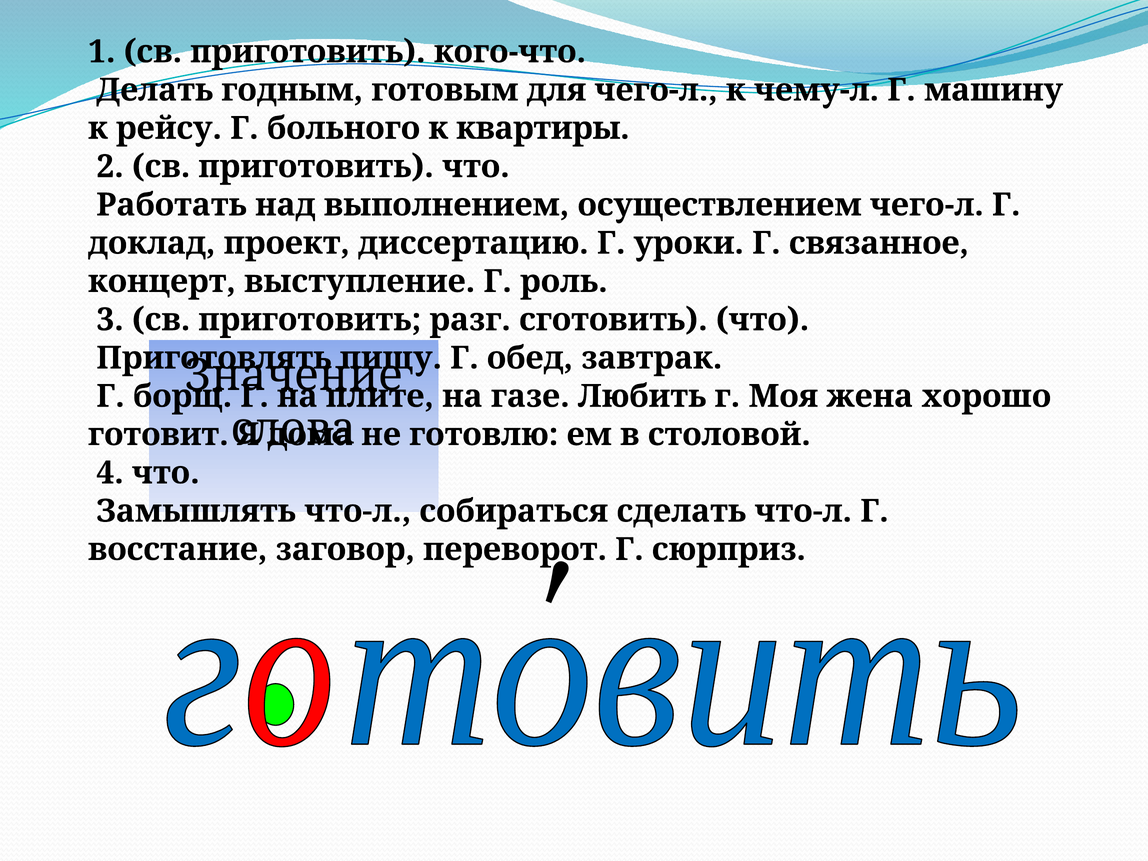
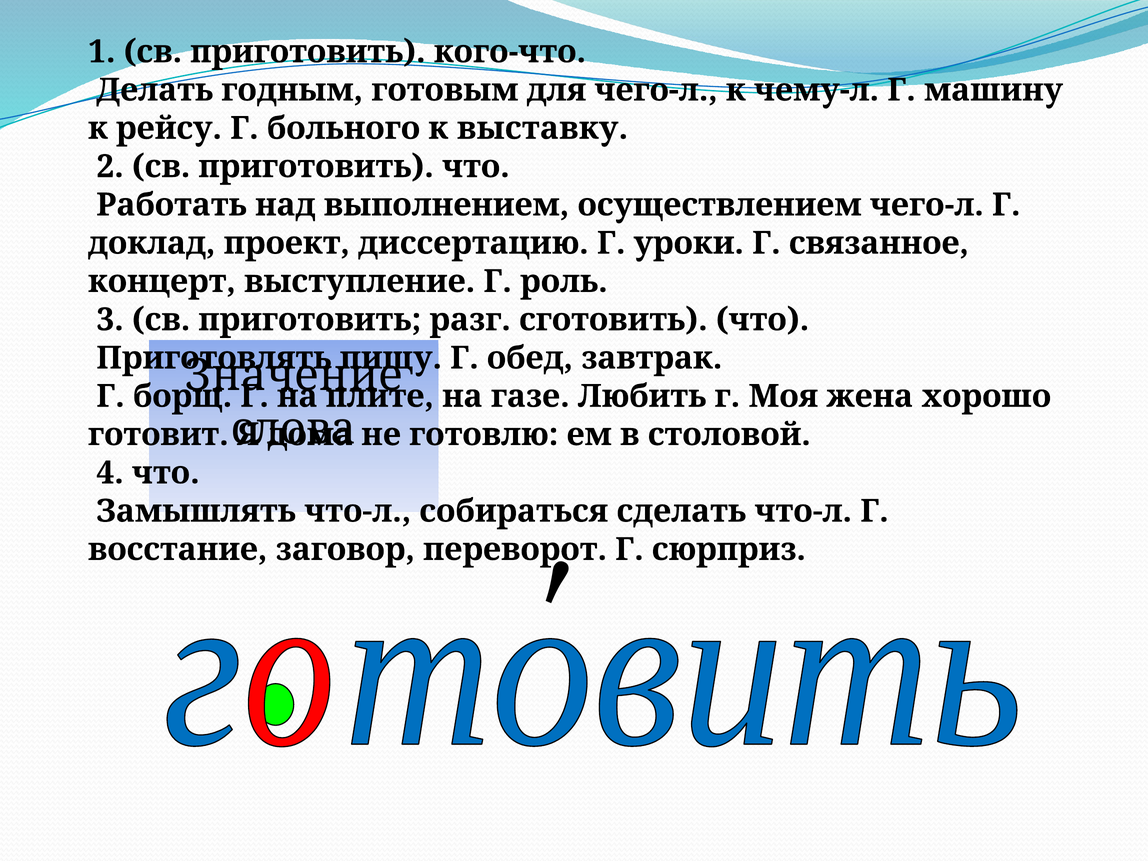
квартиры: квартиры -> выставку
